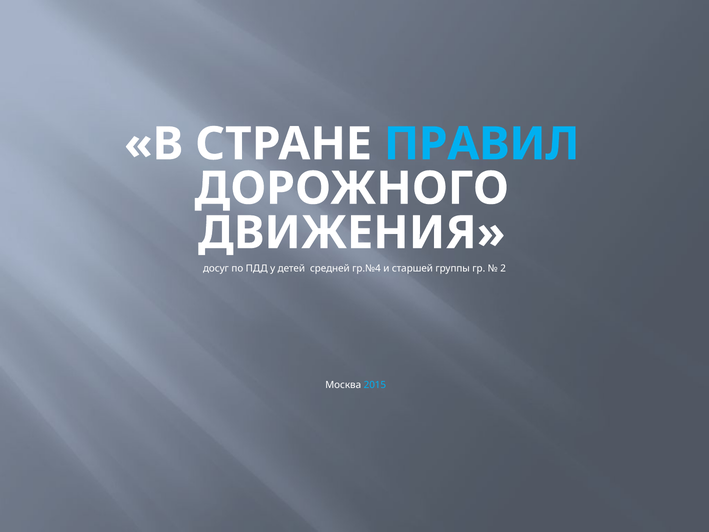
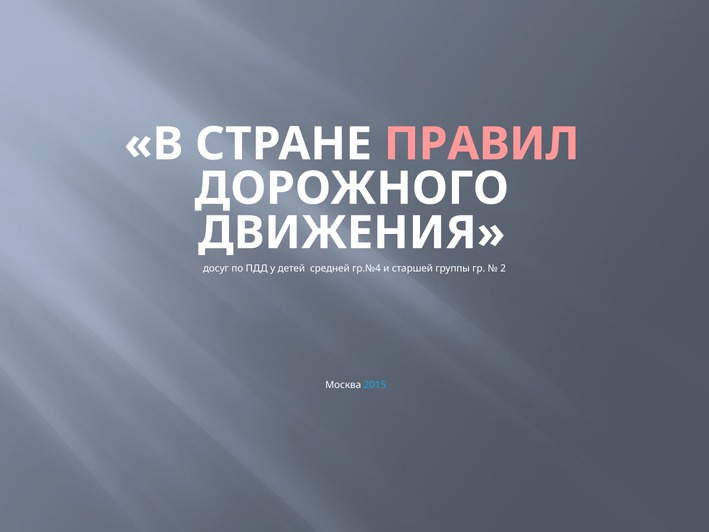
ПРАВИЛ colour: light blue -> pink
